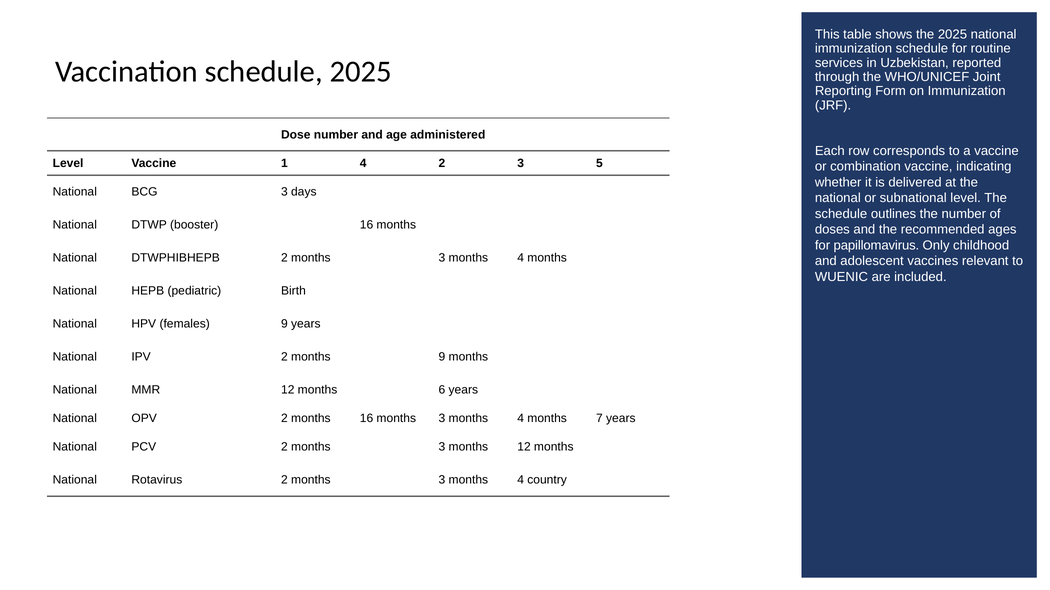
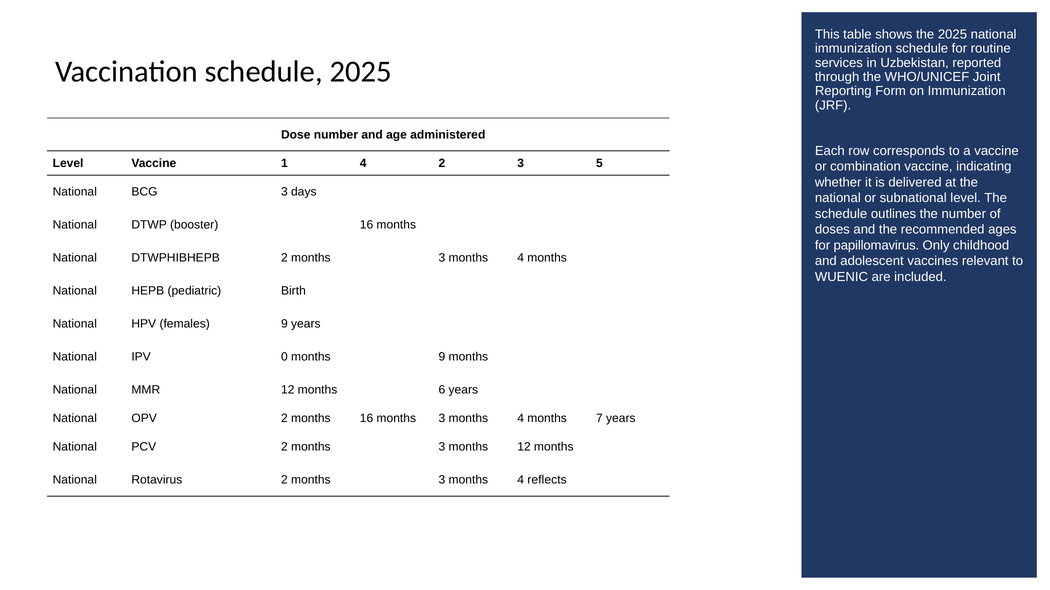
IPV 2: 2 -> 0
country: country -> reflects
